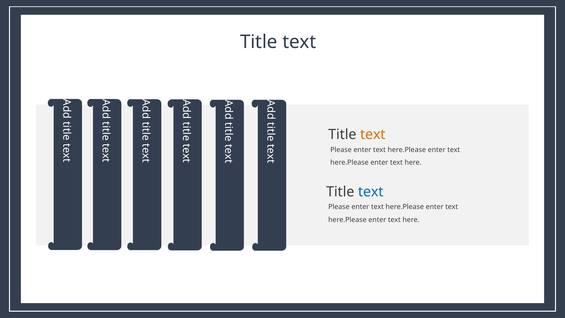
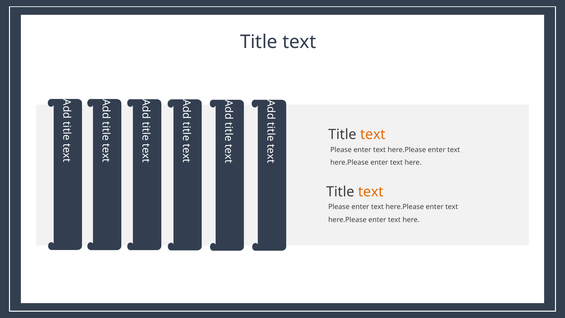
text at (371, 192) colour: blue -> orange
